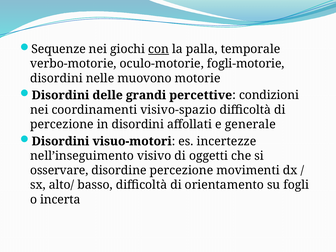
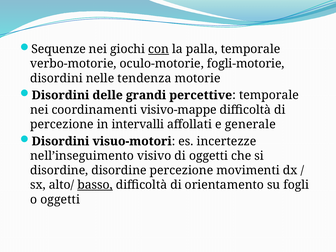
muovono: muovono -> tendenza
percettive condizioni: condizioni -> temporale
visivo-spazio: visivo-spazio -> visivo-mappe
in disordini: disordini -> intervalli
osservare at (59, 170): osservare -> disordine
basso underline: none -> present
o incerta: incerta -> oggetti
